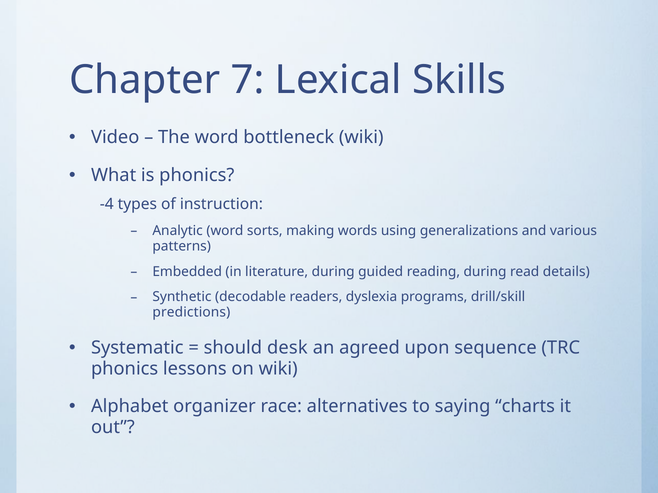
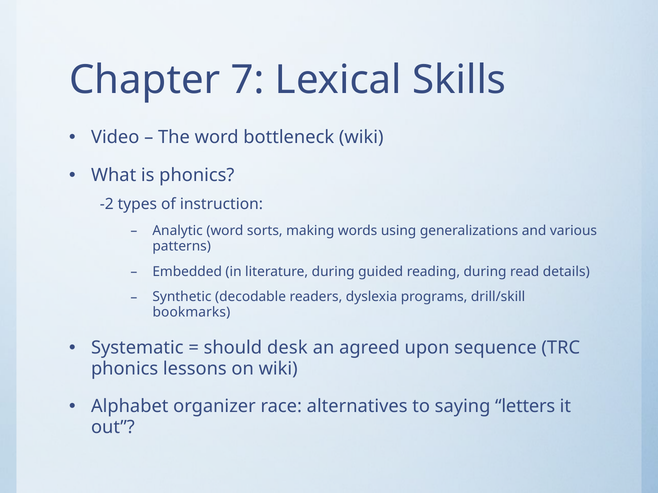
-4: -4 -> -2
predictions: predictions -> bookmarks
charts: charts -> letters
